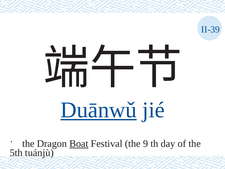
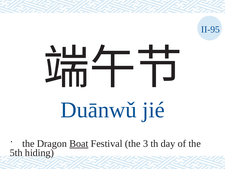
II-39: II-39 -> II-95
Duānwǔ underline: present -> none
9: 9 -> 3
tuánjù: tuánjù -> hiding
